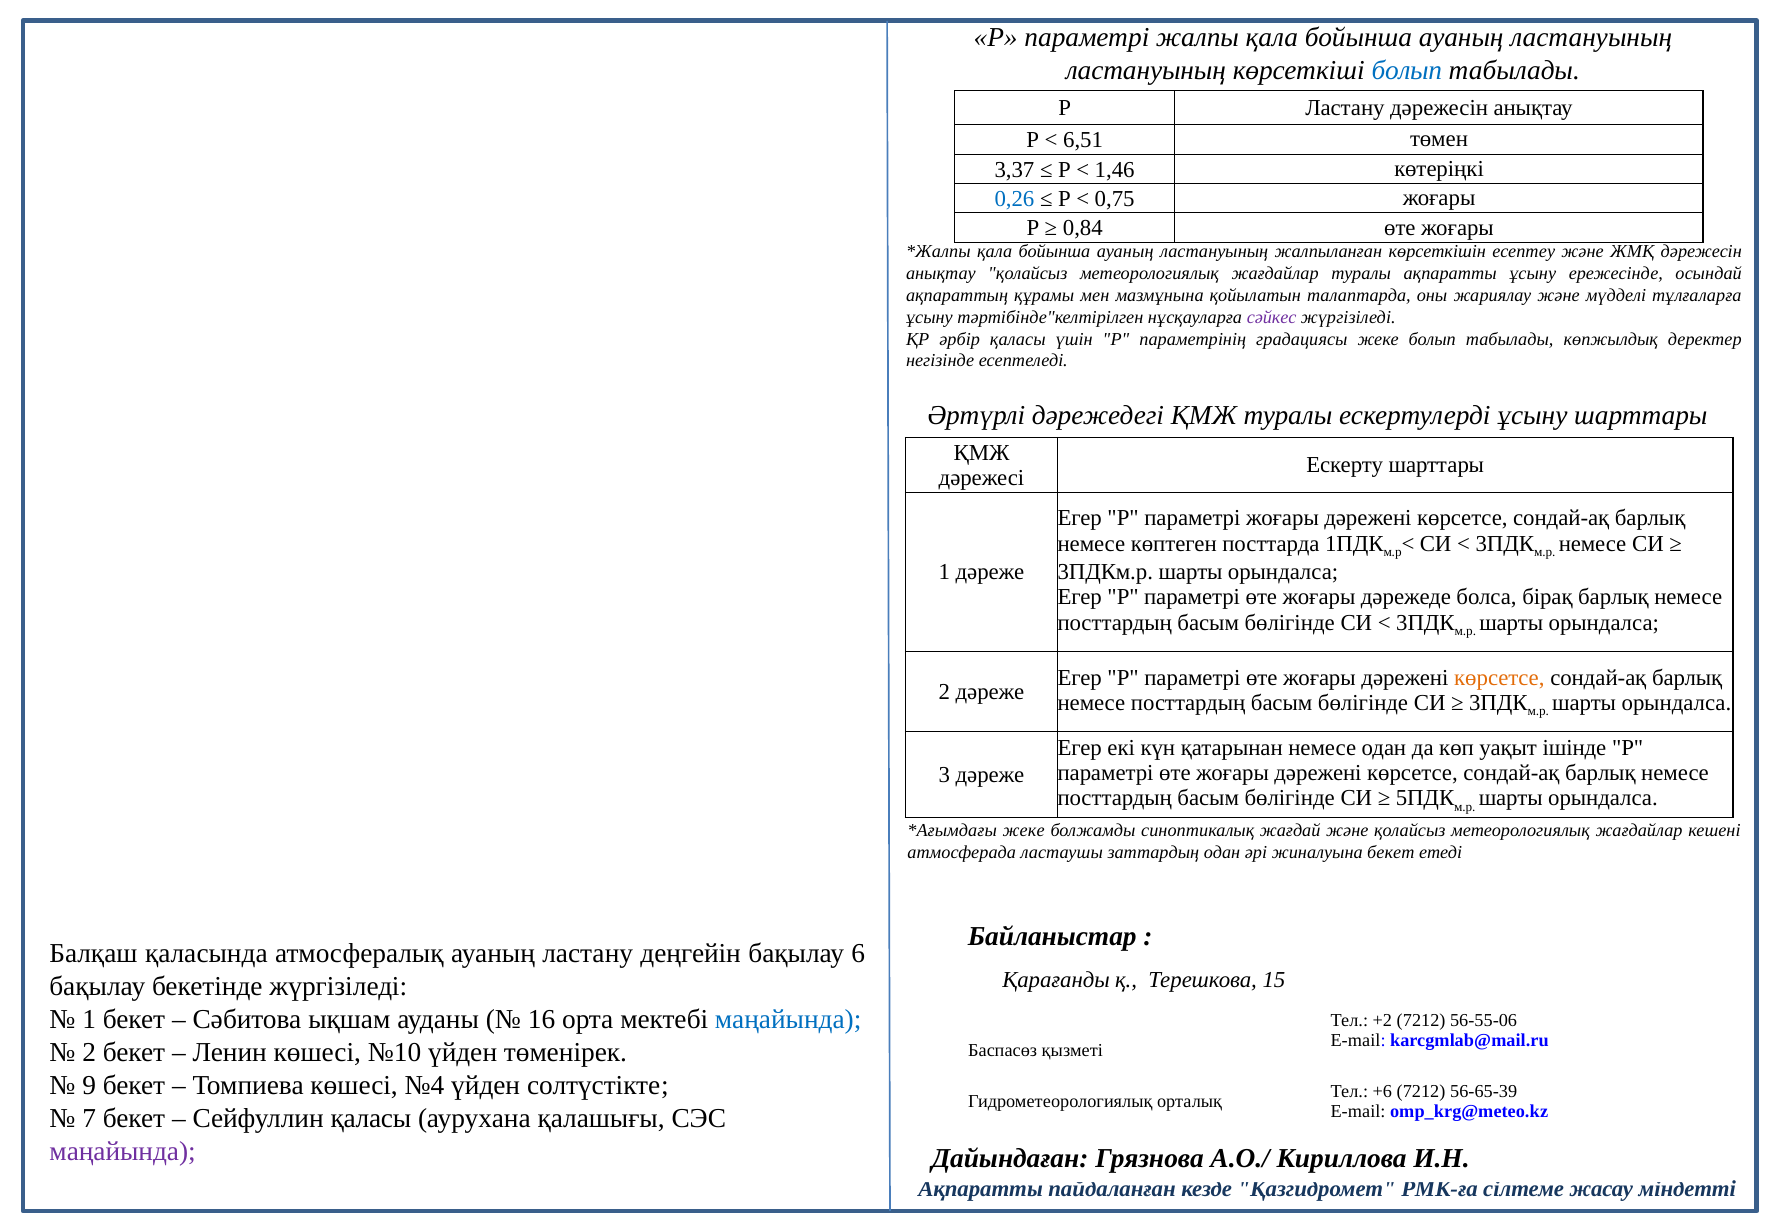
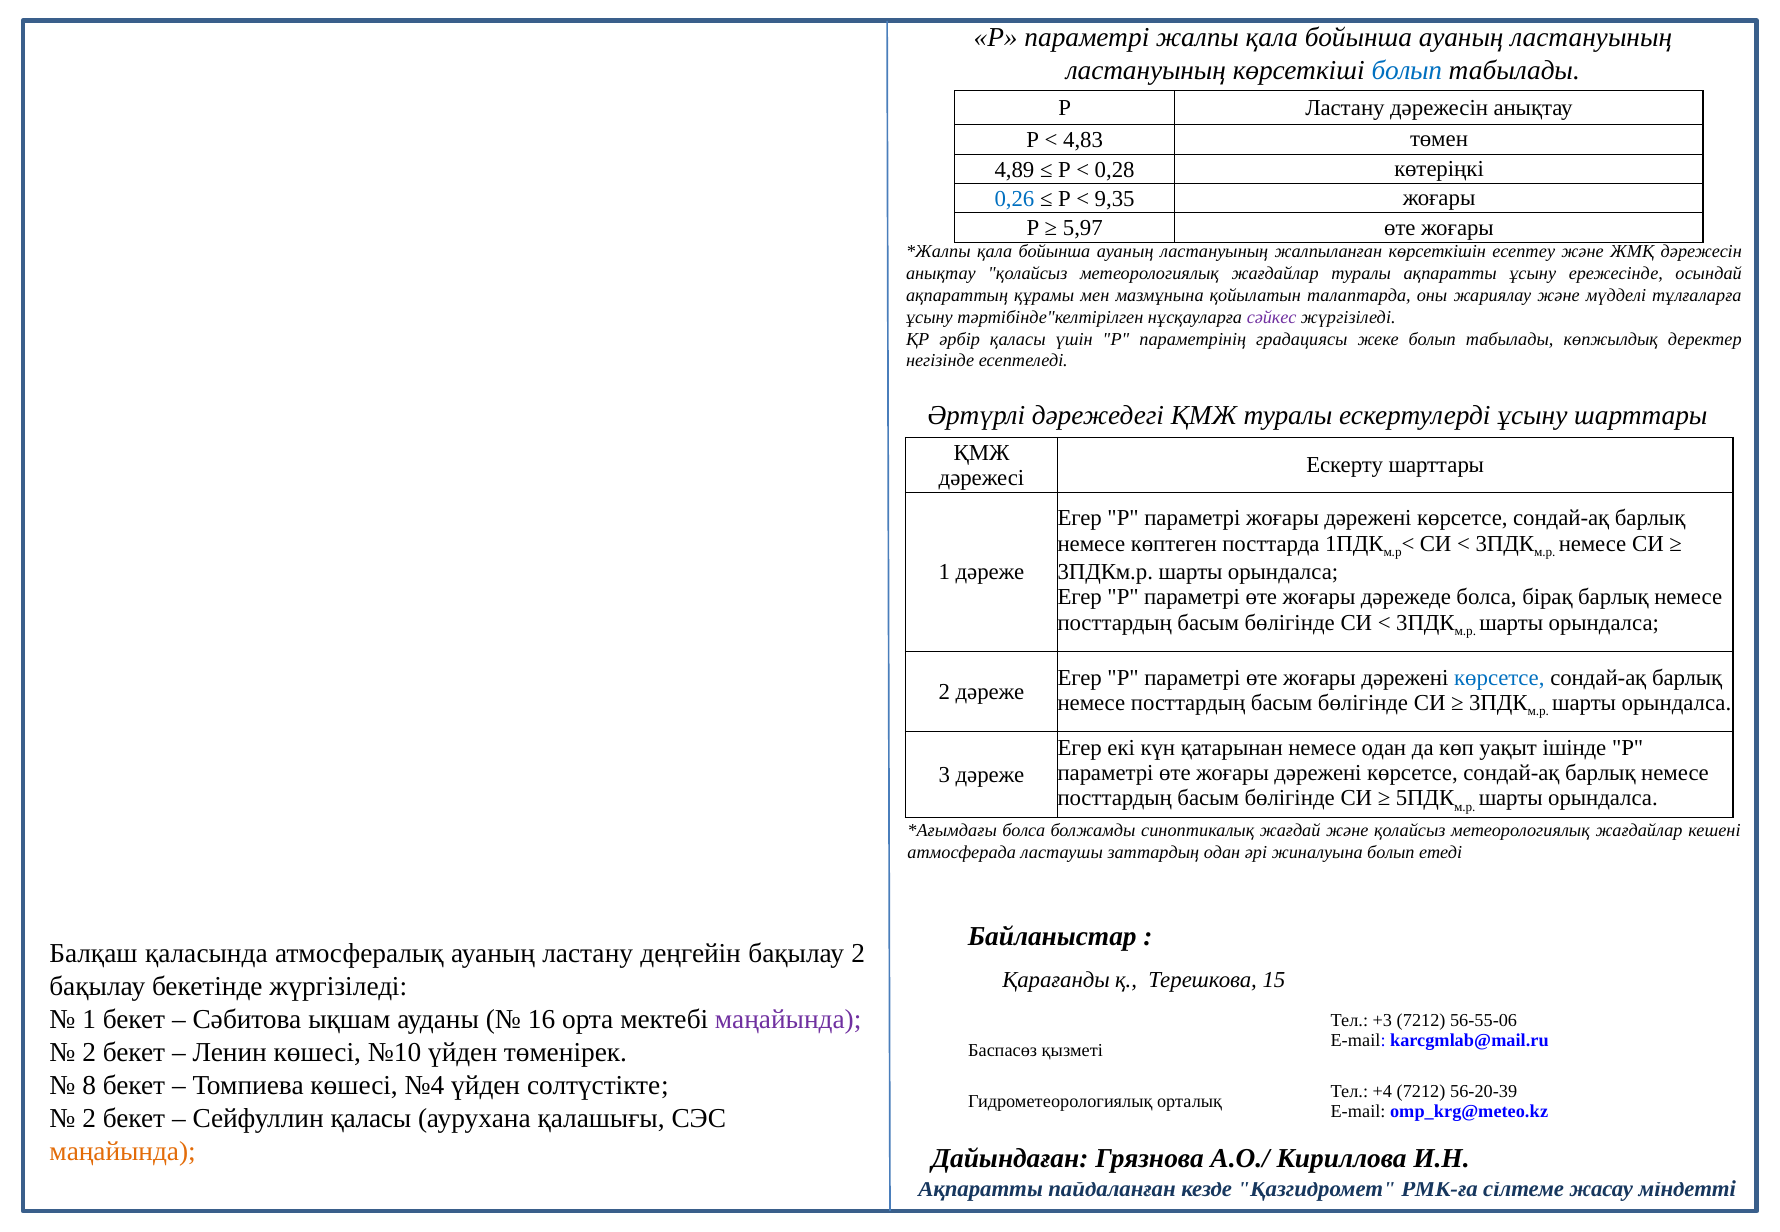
6,51: 6,51 -> 4,83
3,37: 3,37 -> 4,89
1,46: 1,46 -> 0,28
0,75: 0,75 -> 9,35
0,84: 0,84 -> 5,97
көрсетсе at (1499, 678) colour: orange -> blue
жеке at (1024, 831): жеке -> болса
жиналуына бекет: бекет -> болып
бақылау 6: 6 -> 2
маңайында at (788, 1020) colour: blue -> purple
+2: +2 -> +3
9: 9 -> 8
+6: +6 -> +4
56-65-39: 56-65-39 -> 56-20-39
7 at (89, 1118): 7 -> 2
маңайында at (123, 1151) colour: purple -> orange
